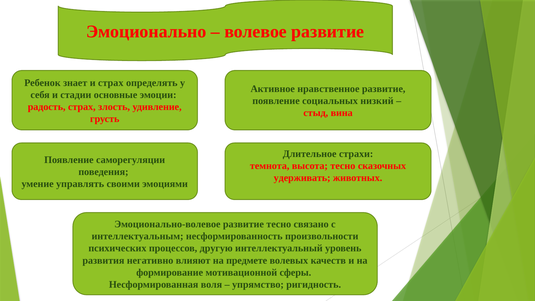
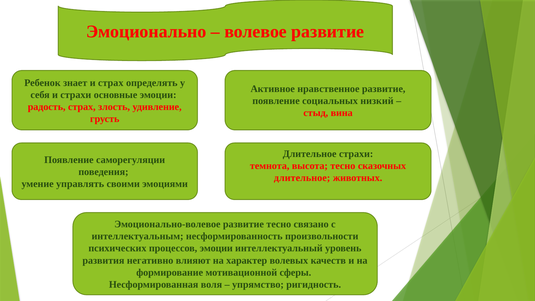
и стадии: стадии -> страхи
удерживать at (302, 178): удерживать -> длительное
процессов другую: другую -> эмоции
предмете: предмете -> характер
